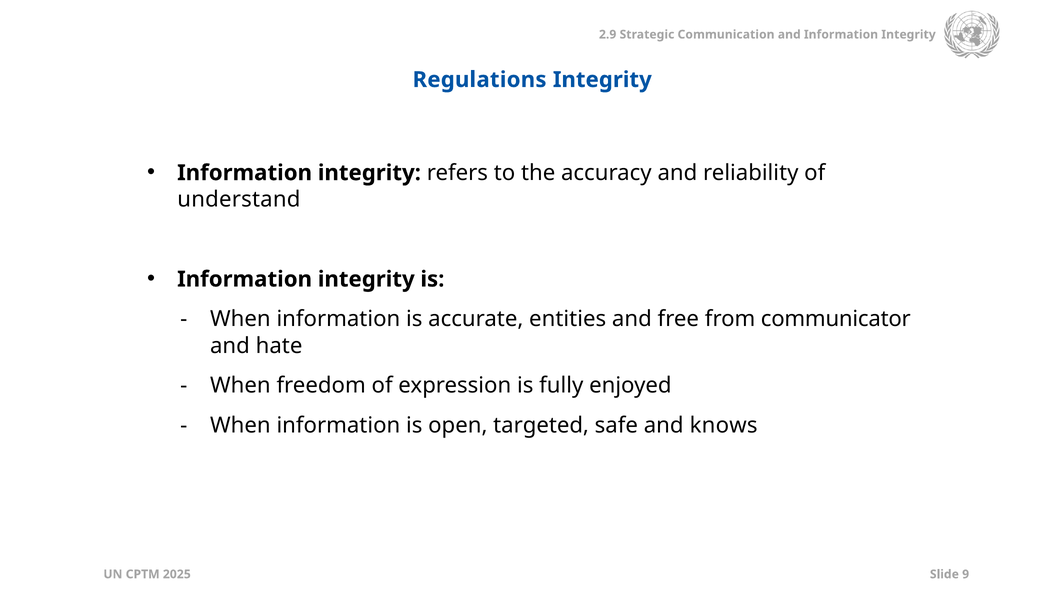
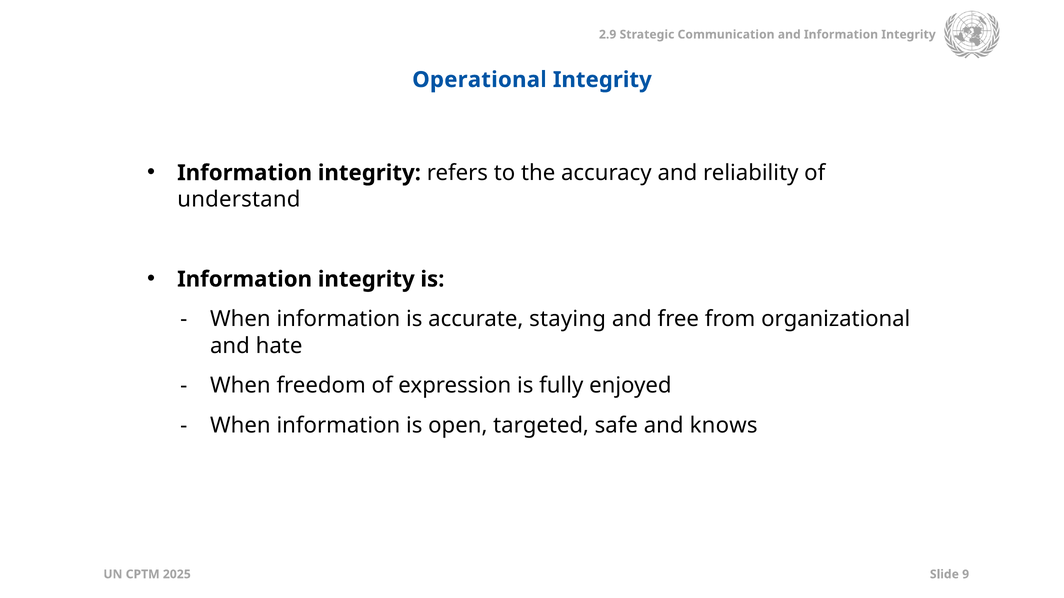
Regulations: Regulations -> Operational
entities: entities -> staying
communicator: communicator -> organizational
